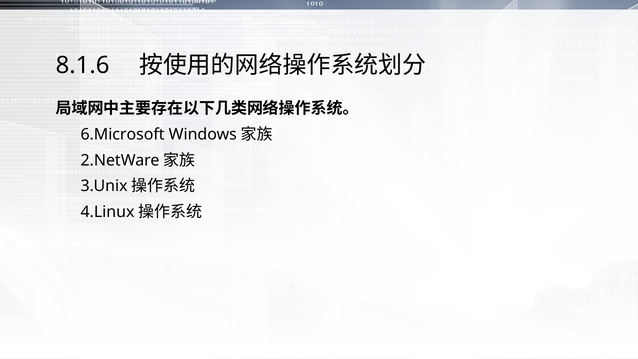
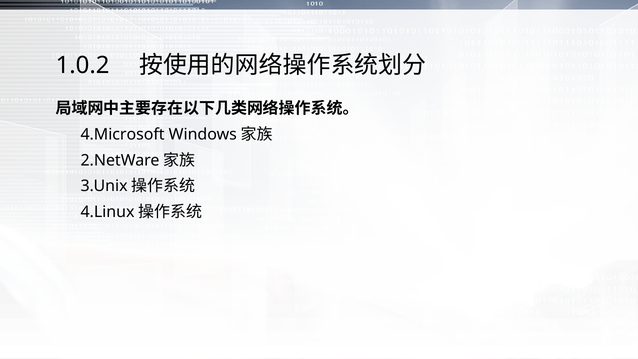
8.1.6: 8.1.6 -> 1.0.2
6.Microsoft: 6.Microsoft -> 4.Microsoft
